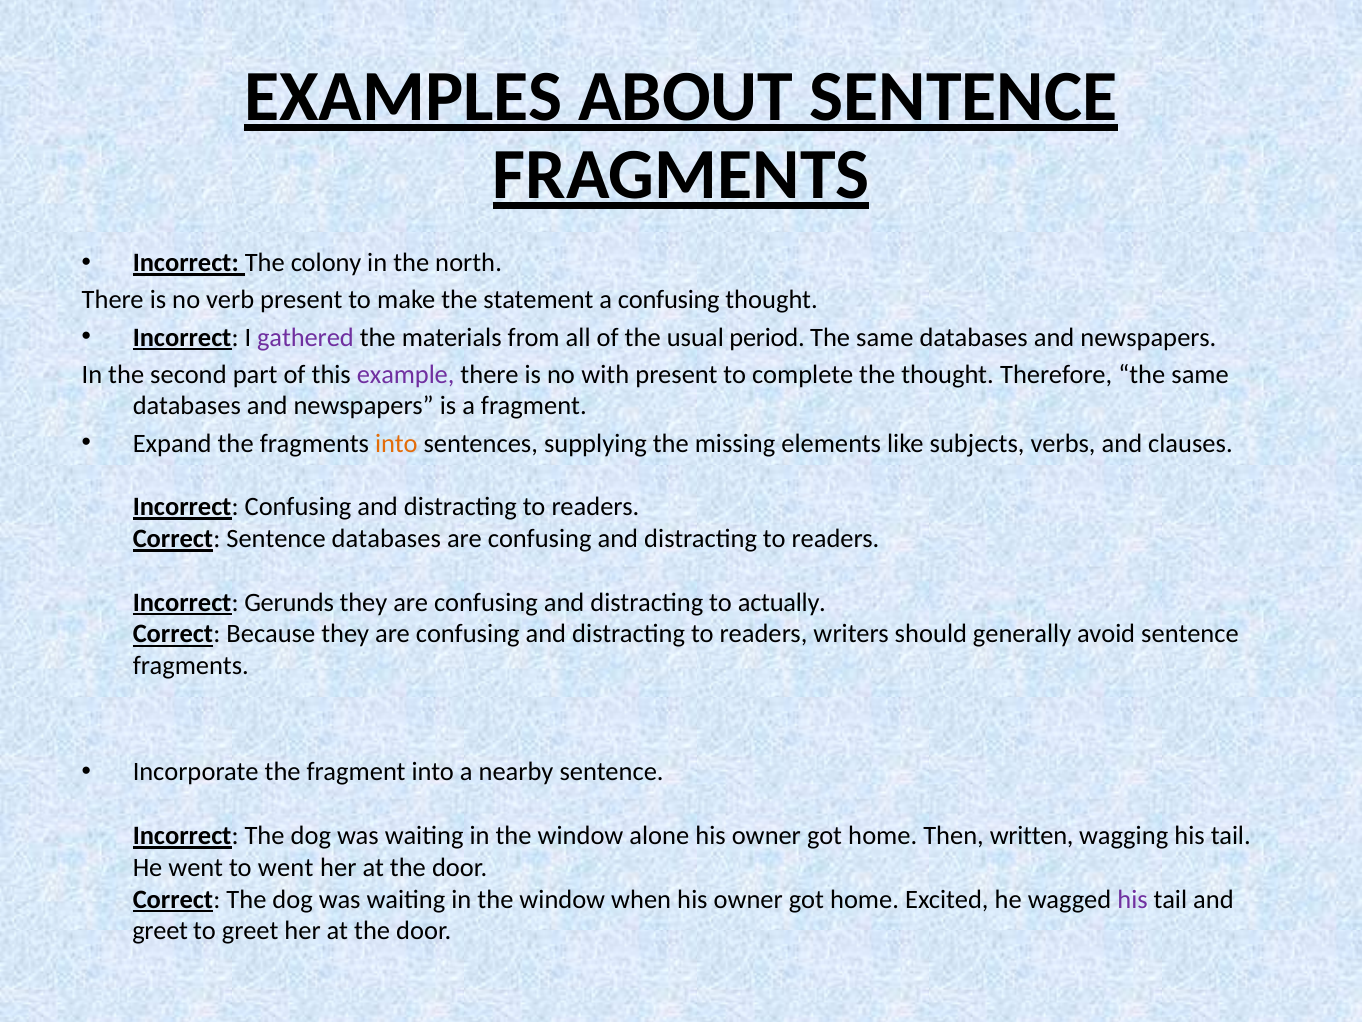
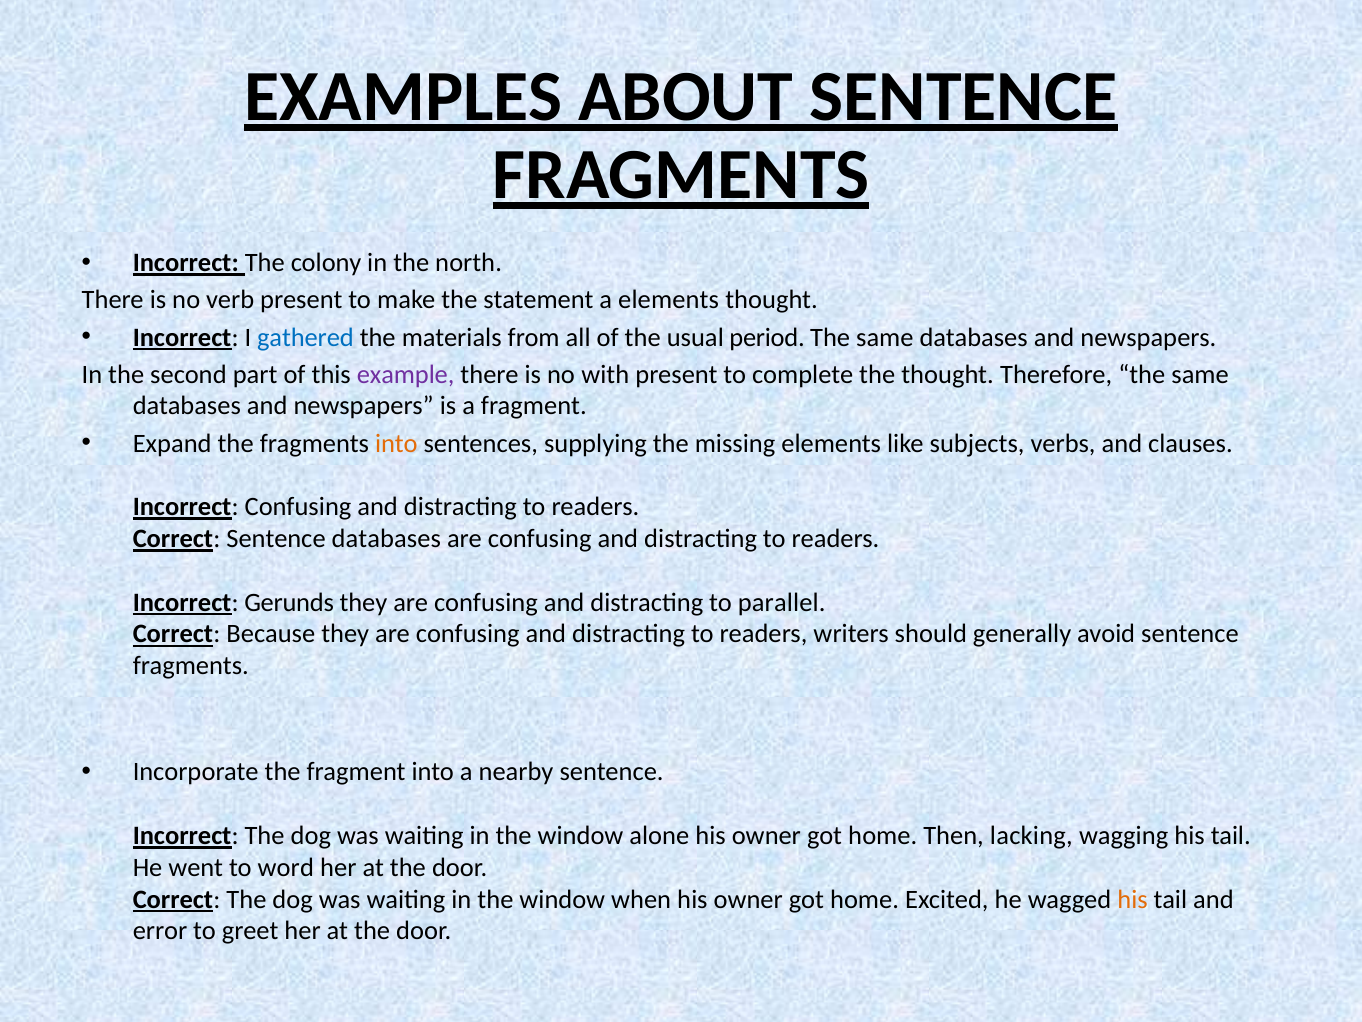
a confusing: confusing -> elements
gathered colour: purple -> blue
actually: actually -> parallel
written: written -> lacking
to went: went -> word
his at (1133, 899) colour: purple -> orange
greet at (160, 931): greet -> error
